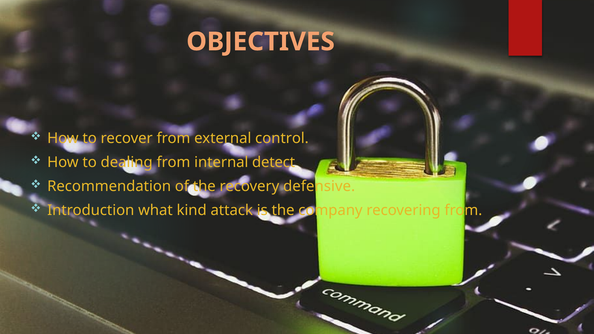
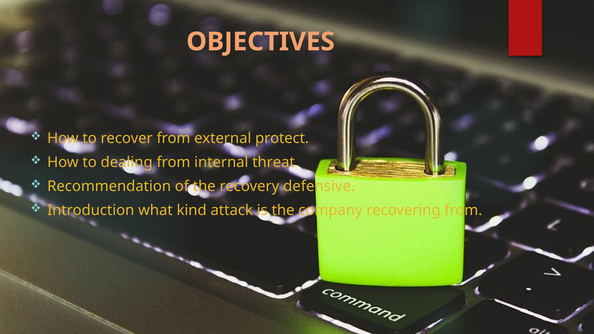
control: control -> protect
detect: detect -> threat
